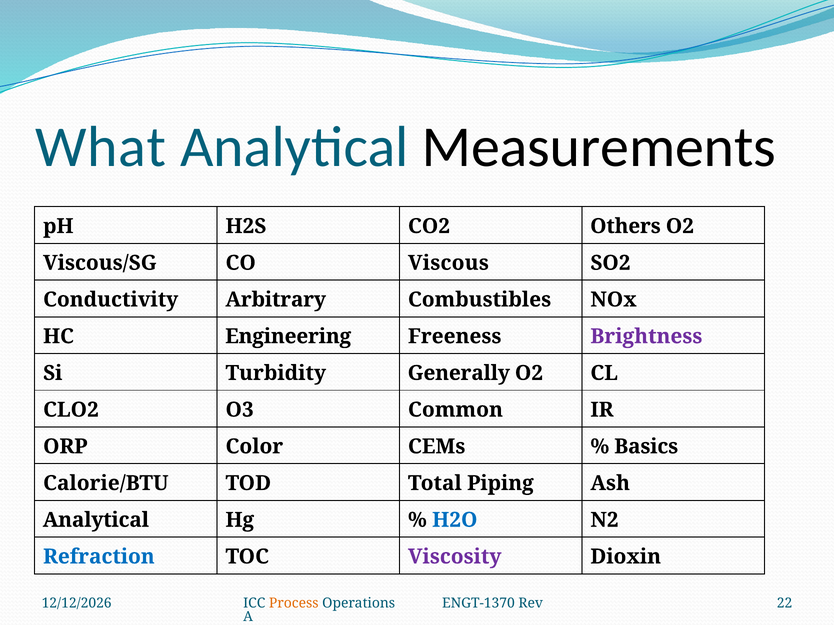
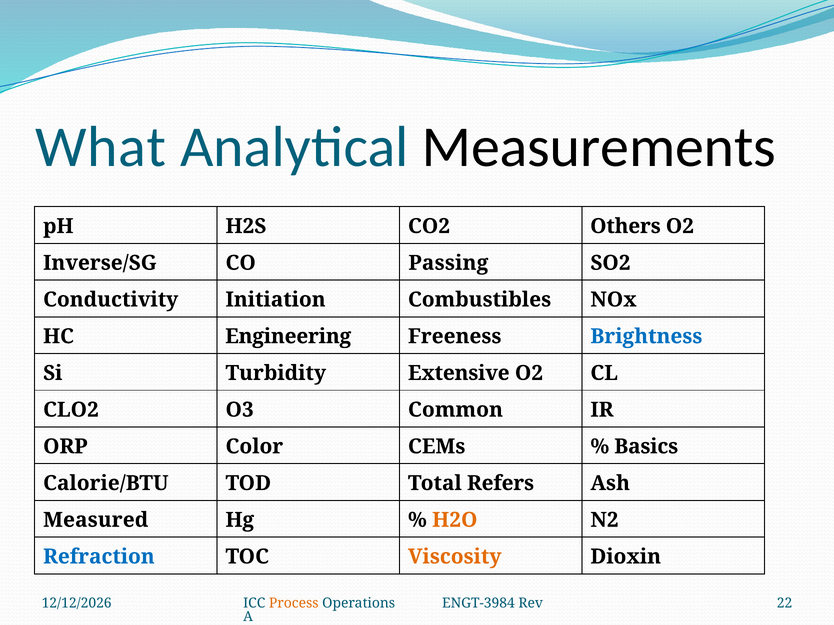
Viscous/SG: Viscous/SG -> Inverse/SG
Viscous: Viscous -> Passing
Arbitrary: Arbitrary -> Initiation
Brightness colour: purple -> blue
Generally: Generally -> Extensive
Piping: Piping -> Refers
Analytical at (96, 520): Analytical -> Measured
H2O colour: blue -> orange
Viscosity colour: purple -> orange
ENGT-1370: ENGT-1370 -> ENGT-3984
